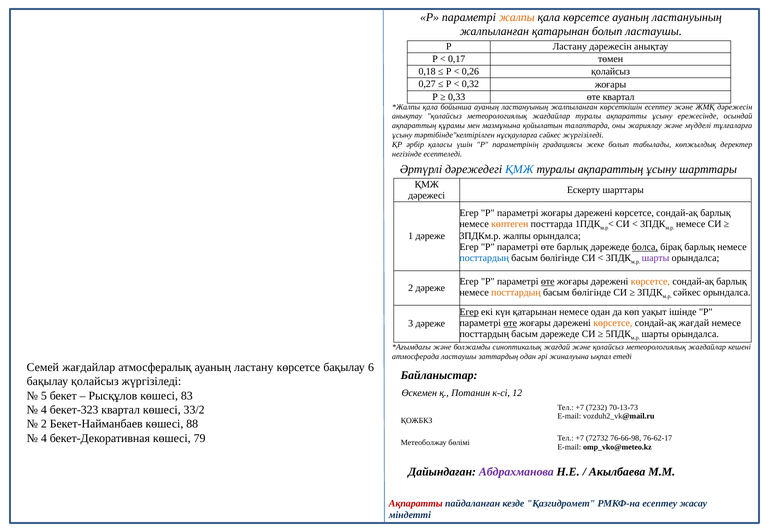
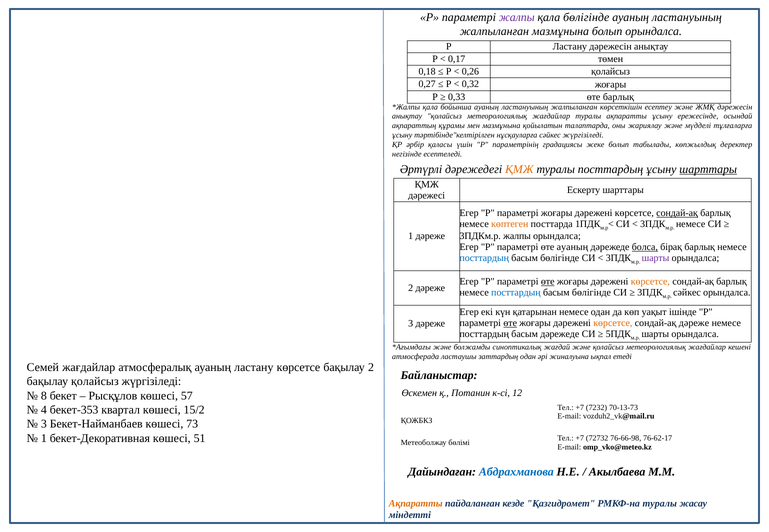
жалпы at (517, 17) colour: orange -> purple
қала көрсетсе: көрсетсе -> бөлігінде
жалпыланған қатарынан: қатарынан -> мазмұнына
болып ластаушы: ластаушы -> орындалса
өте квартал: квартал -> барлық
ҚМЖ at (519, 169) colour: blue -> orange
туралы ақпараттың: ақпараттың -> посттардың
шарттары at (708, 169) underline: none -> present
сондай-ақ at (677, 213) underline: none -> present
өте барлық: барлық -> ауаның
посттардың at (516, 293) colour: orange -> blue
Егер at (469, 312) underline: present -> none
сондай-ақ жағдай: жағдай -> дәреже
бақылау 6: 6 -> 2
5: 5 -> 8
83: 83 -> 57
бекет-323: бекет-323 -> бекет-353
33/2: 33/2 -> 15/2
2 at (44, 424): 2 -> 3
88: 88 -> 73
4 at (44, 438): 4 -> 1
79: 79 -> 51
Абдрахманова colour: purple -> blue
Ақпаратты at (416, 504) colour: red -> orange
РМКФ-на есептеу: есептеу -> туралы
